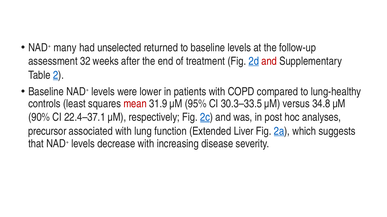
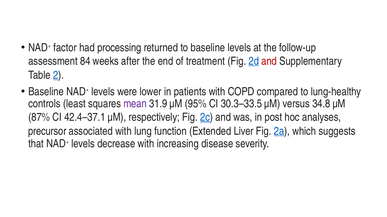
many: many -> factor
unselected: unselected -> processing
32: 32 -> 84
mean colour: red -> purple
90%: 90% -> 87%
22.4–37.1: 22.4–37.1 -> 42.4–37.1
